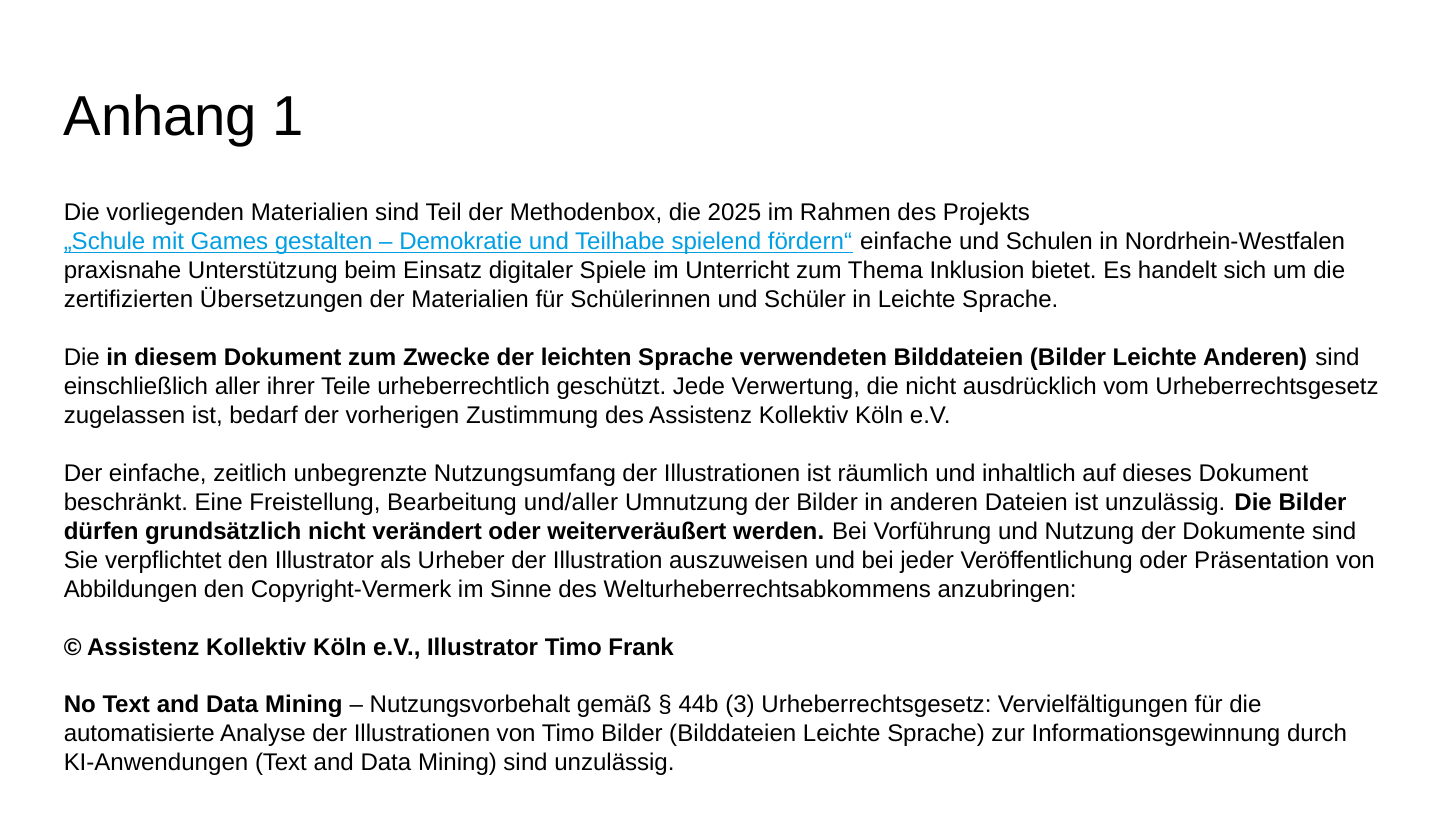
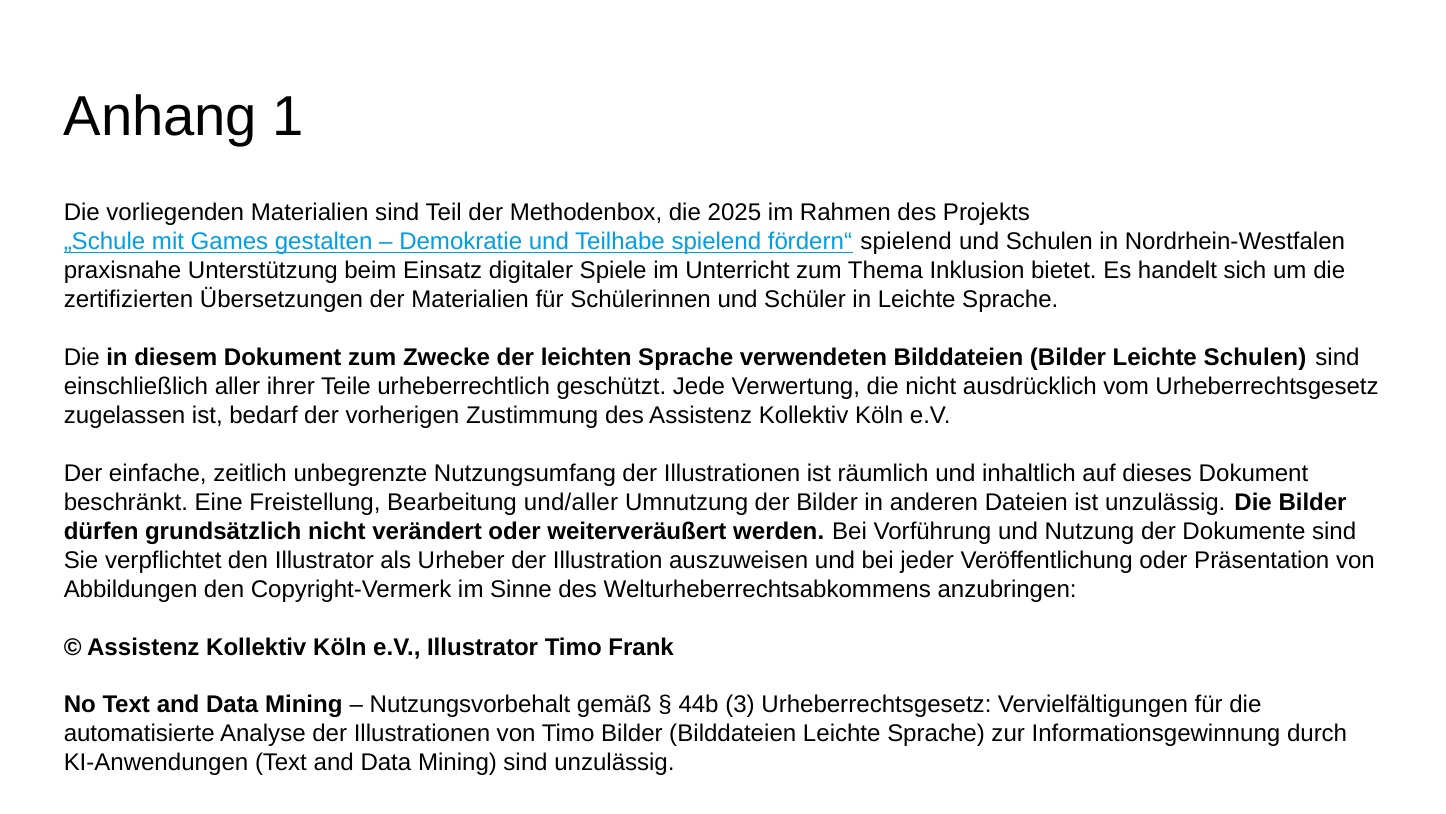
fördern“ einfache: einfache -> spielend
Leichte Anderen: Anderen -> Schulen
